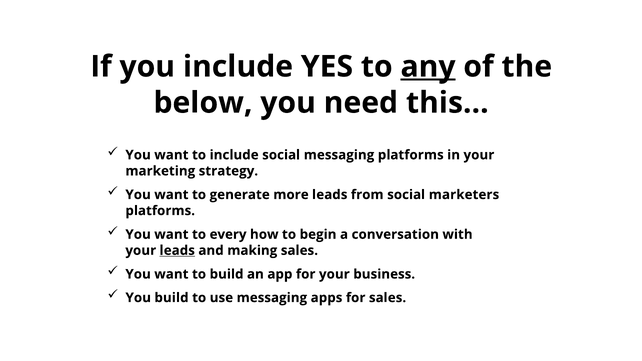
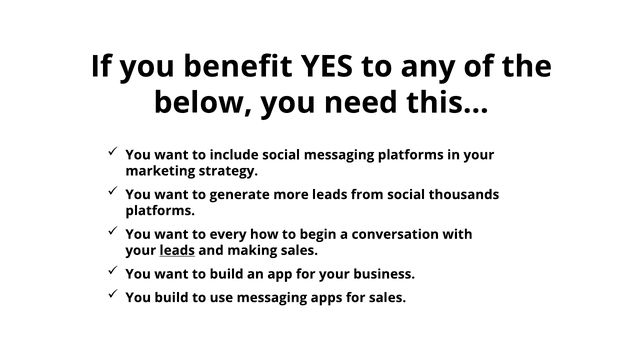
you include: include -> benefit
any underline: present -> none
marketers: marketers -> thousands
